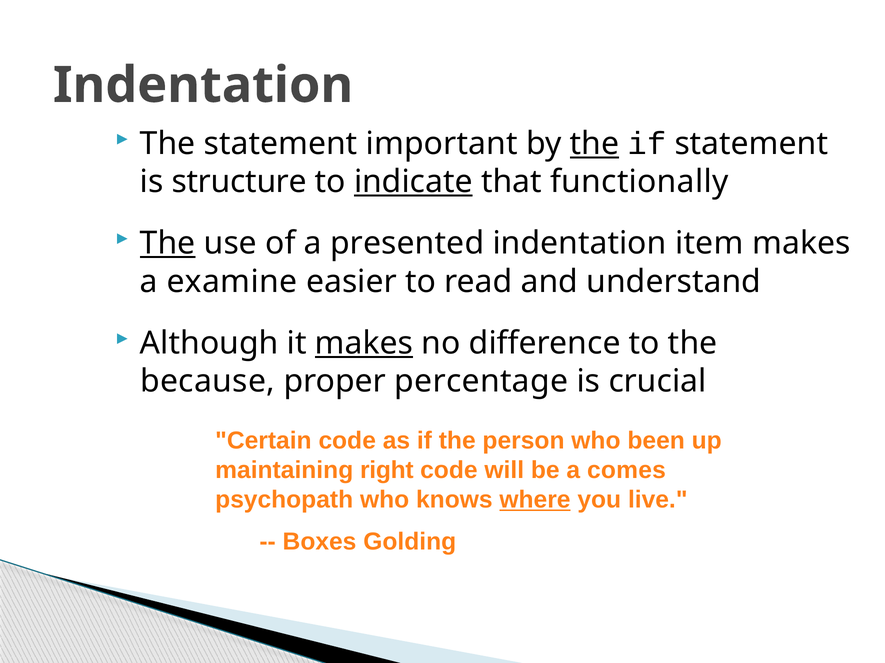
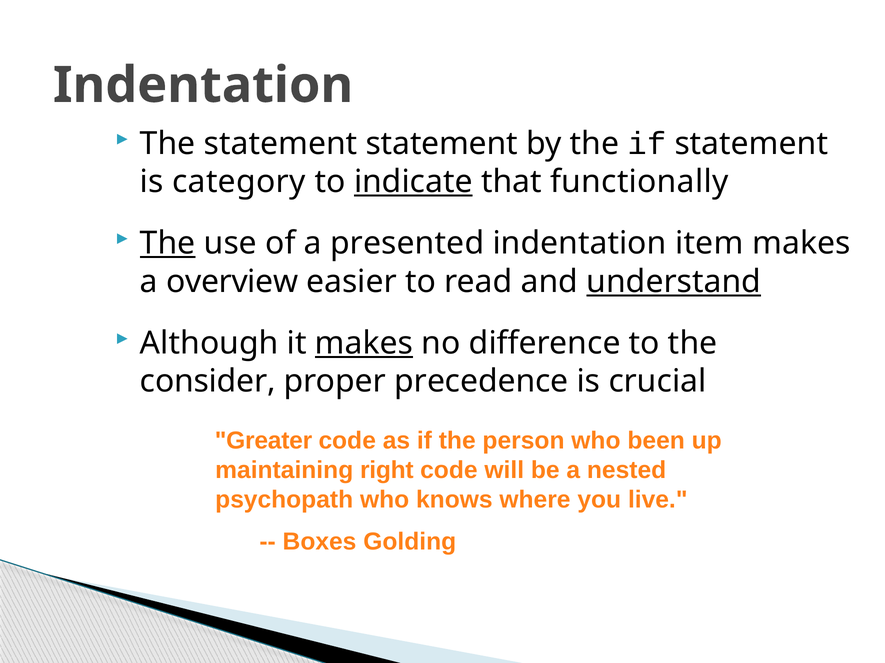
statement important: important -> statement
the at (594, 144) underline: present -> none
structure: structure -> category
examine: examine -> overview
understand underline: none -> present
because: because -> consider
percentage: percentage -> precedence
Certain: Certain -> Greater
comes: comes -> nested
where underline: present -> none
